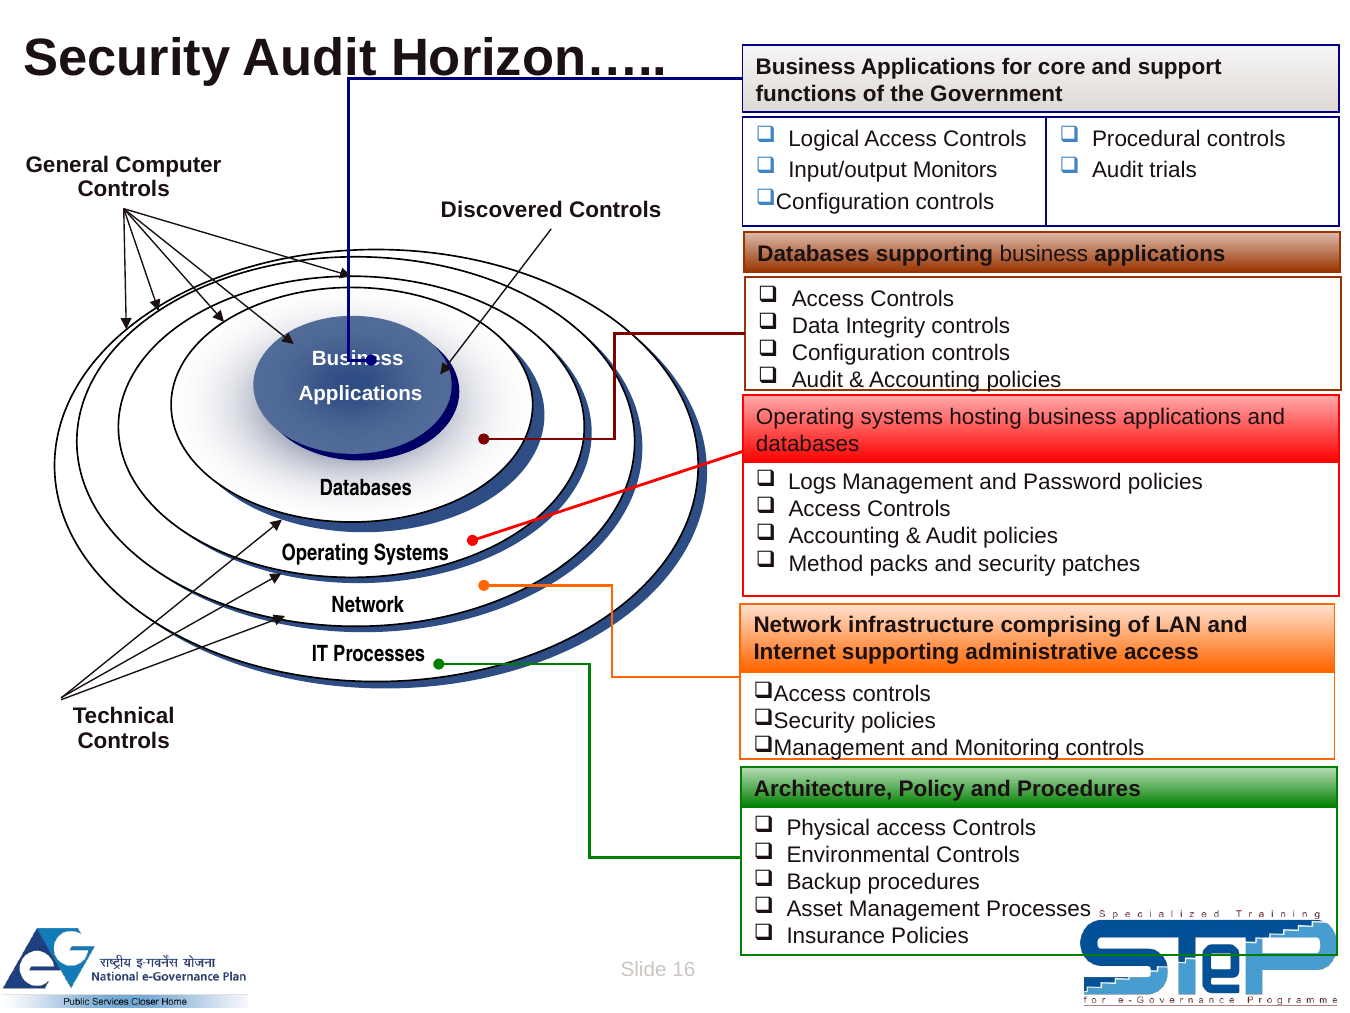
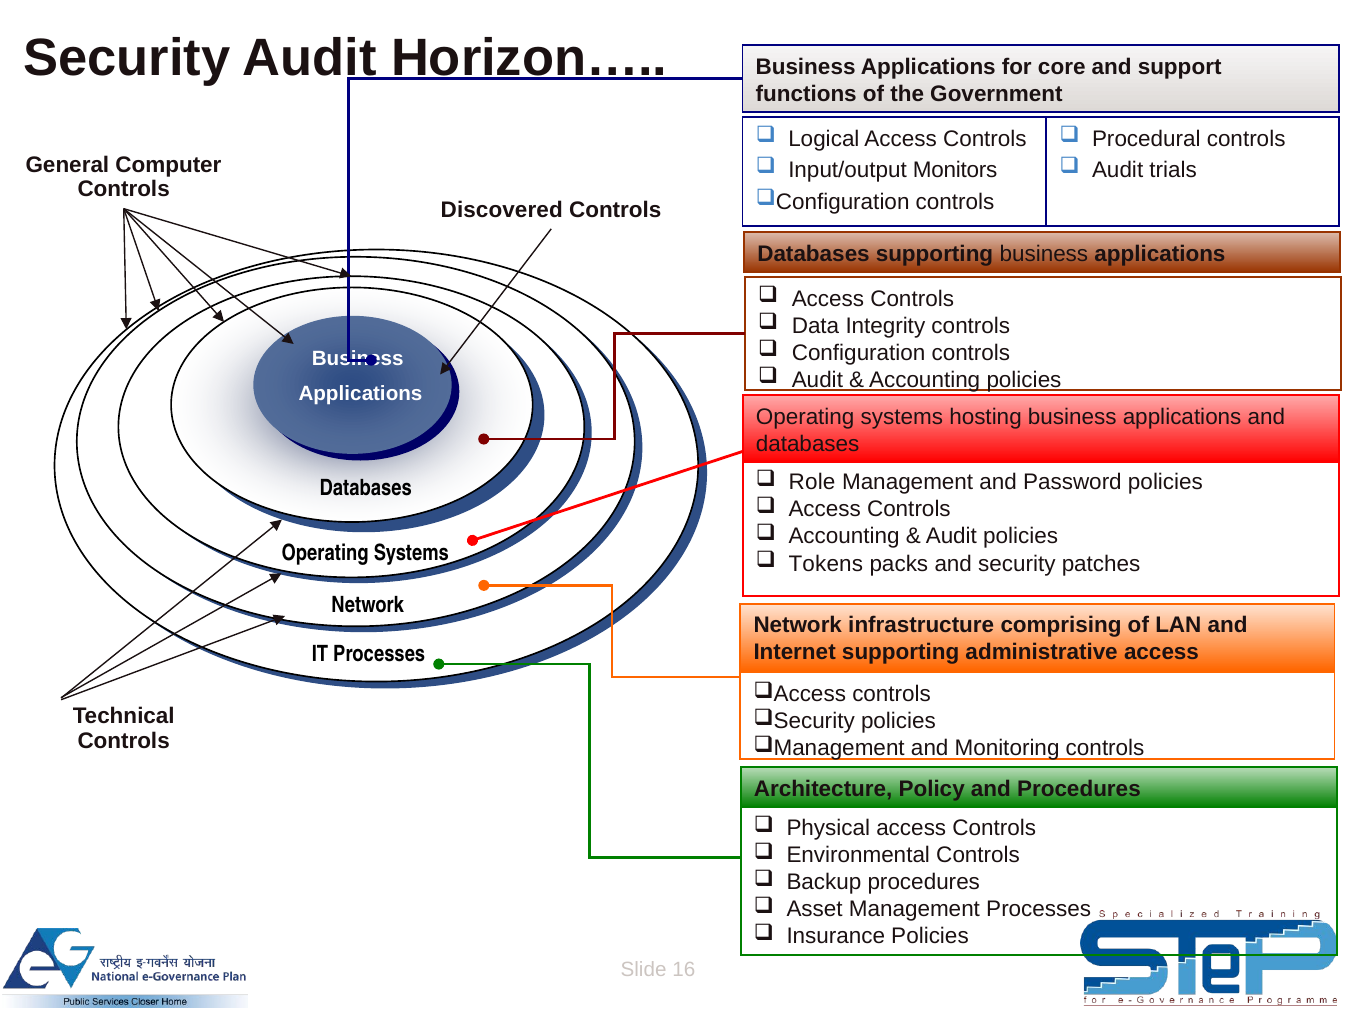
Logs: Logs -> Role
Method: Method -> Tokens
